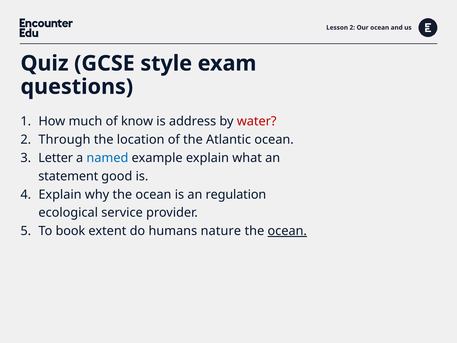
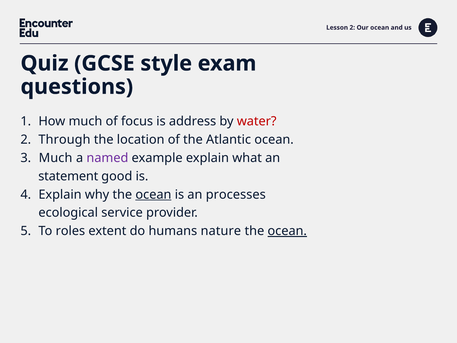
know: know -> focus
Letter at (56, 158): Letter -> Much
named colour: blue -> purple
ocean at (153, 194) underline: none -> present
regulation: regulation -> processes
book: book -> roles
